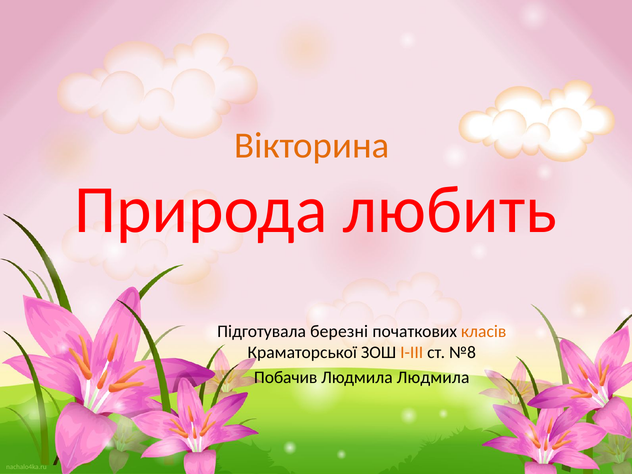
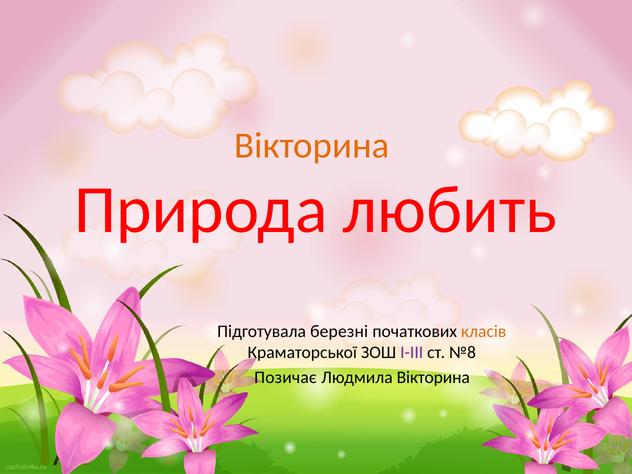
І-ІІІ colour: orange -> purple
Побачив: Побачив -> Позичає
Людмила Людмила: Людмила -> Вікторина
